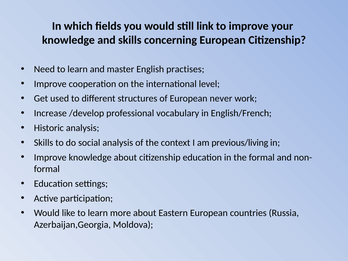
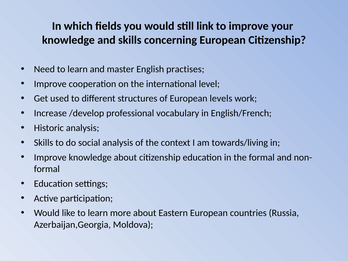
never: never -> levels
previous/living: previous/living -> towards/living
